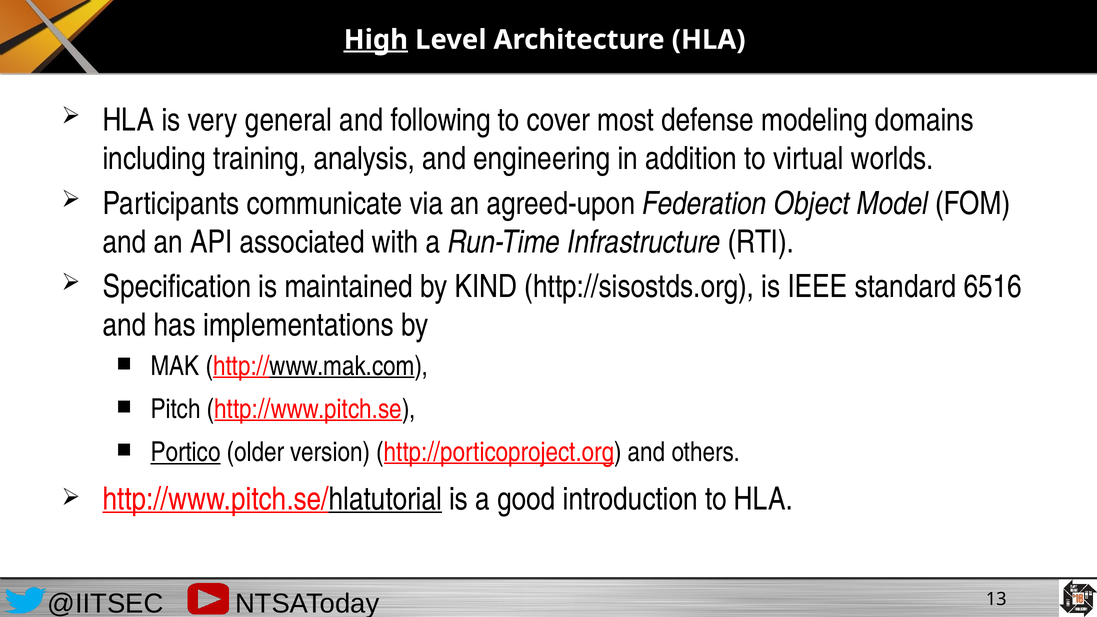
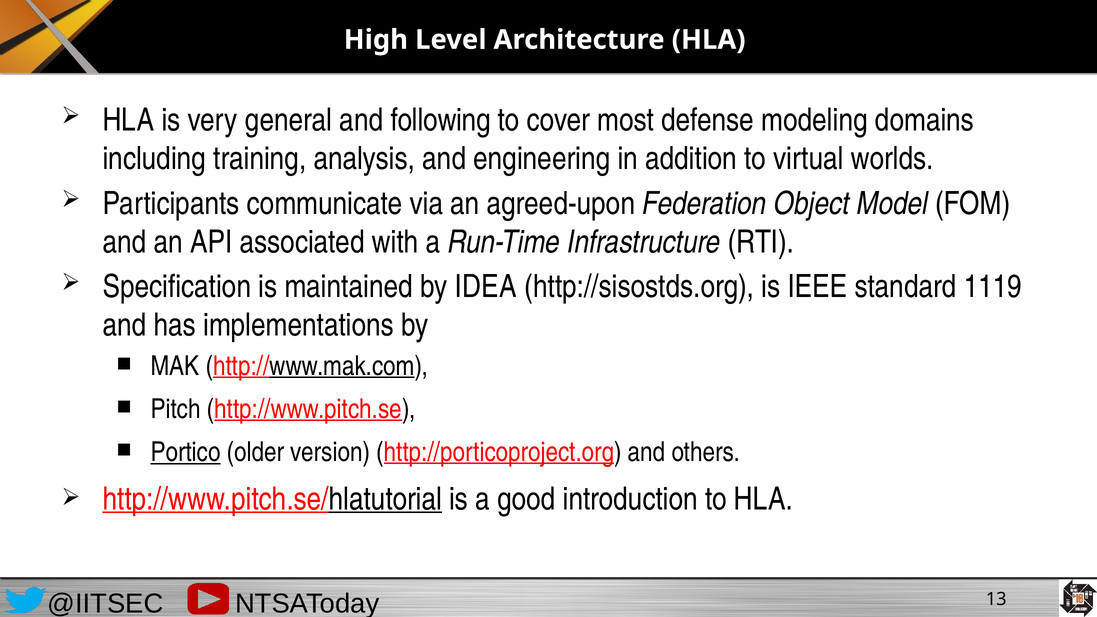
High underline: present -> none
KIND: KIND -> IDEA
6516: 6516 -> 1119
